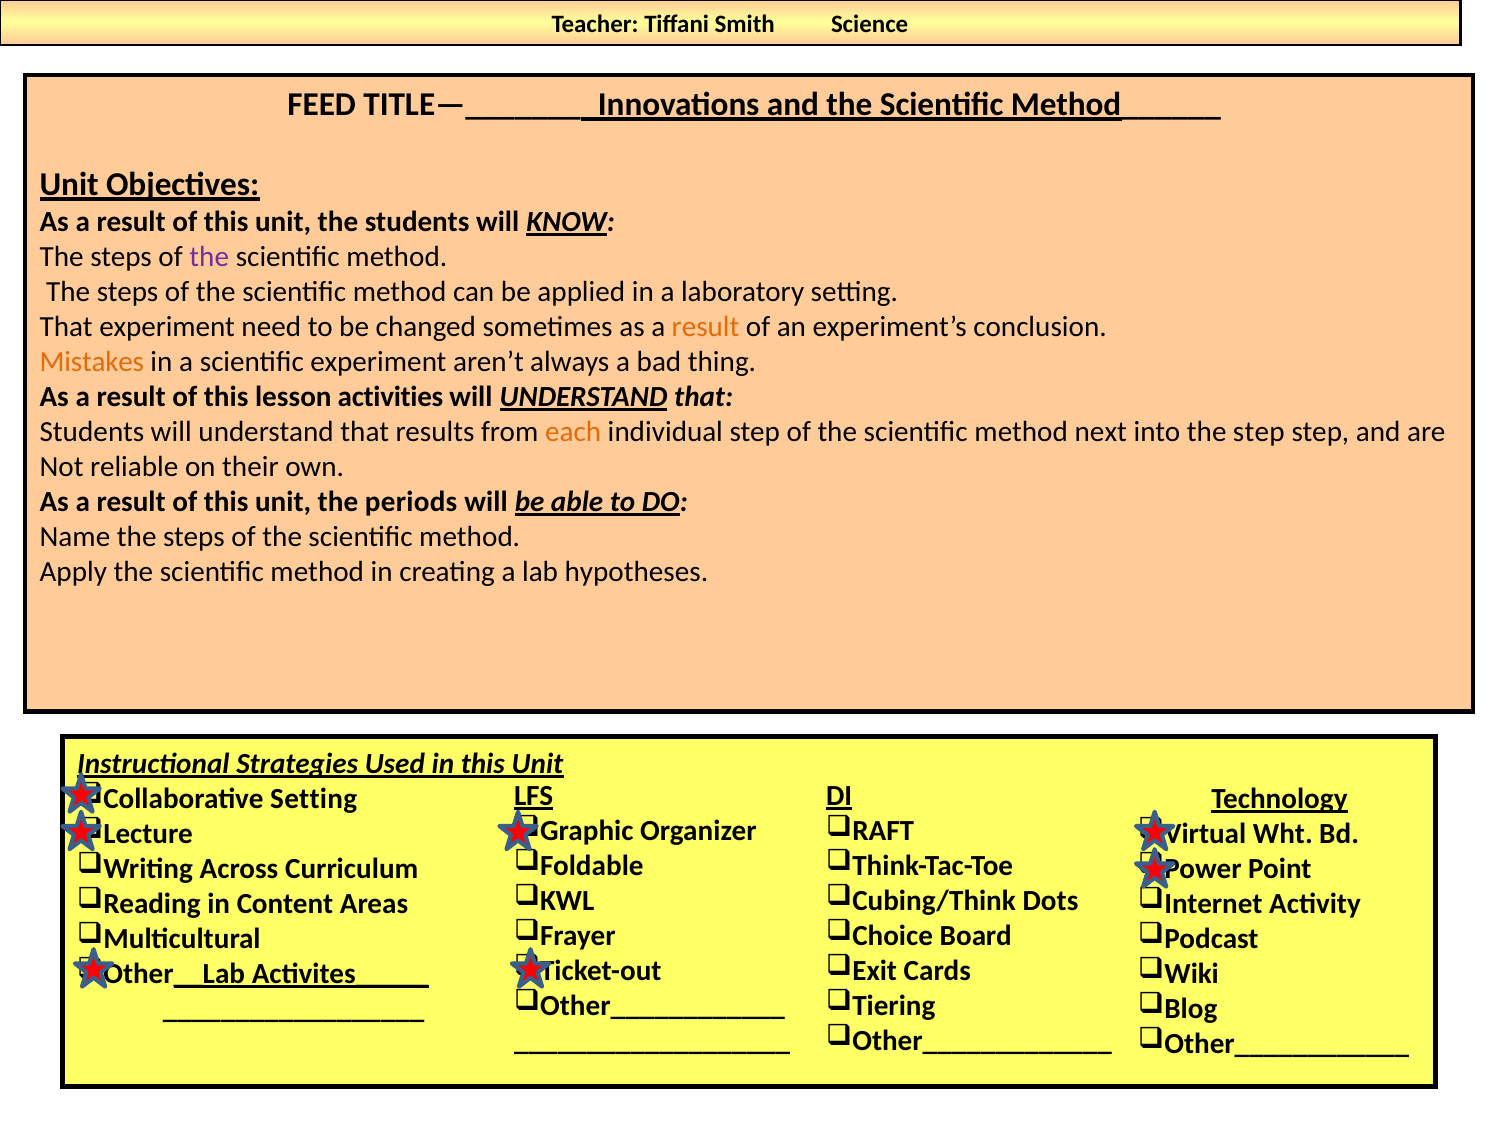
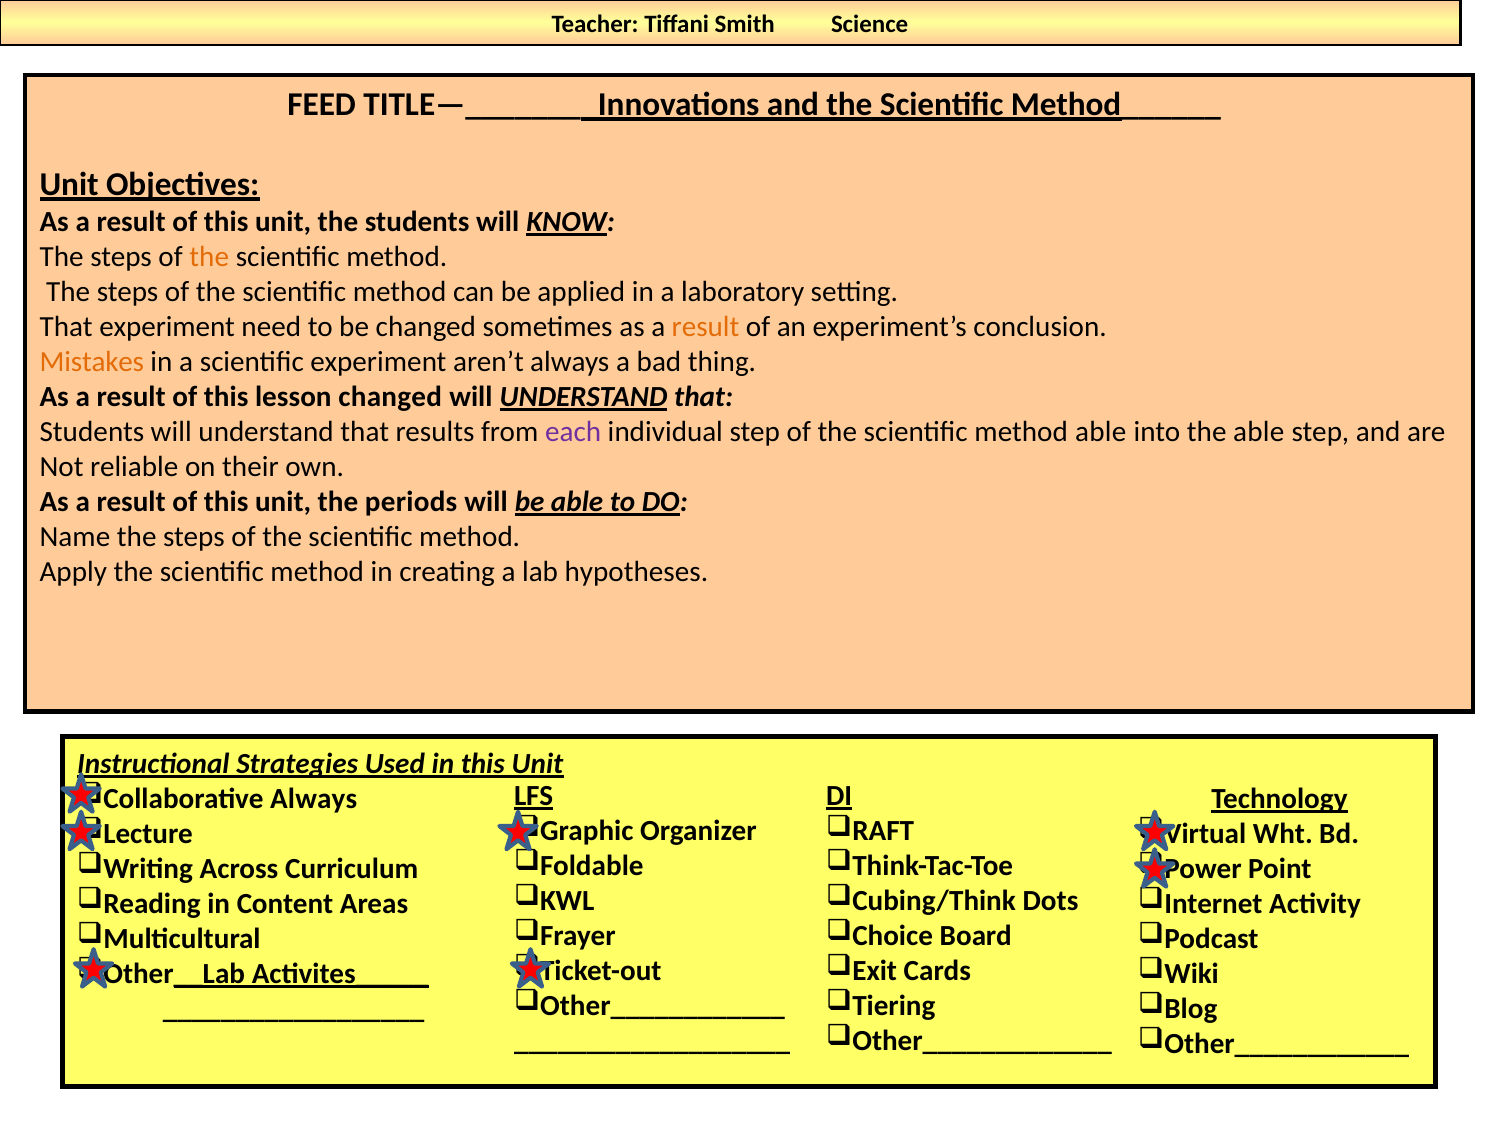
the at (209, 257) colour: purple -> orange
lesson activities: activities -> changed
each colour: orange -> purple
method next: next -> able
the step: step -> able
Setting at (314, 798): Setting -> Always
